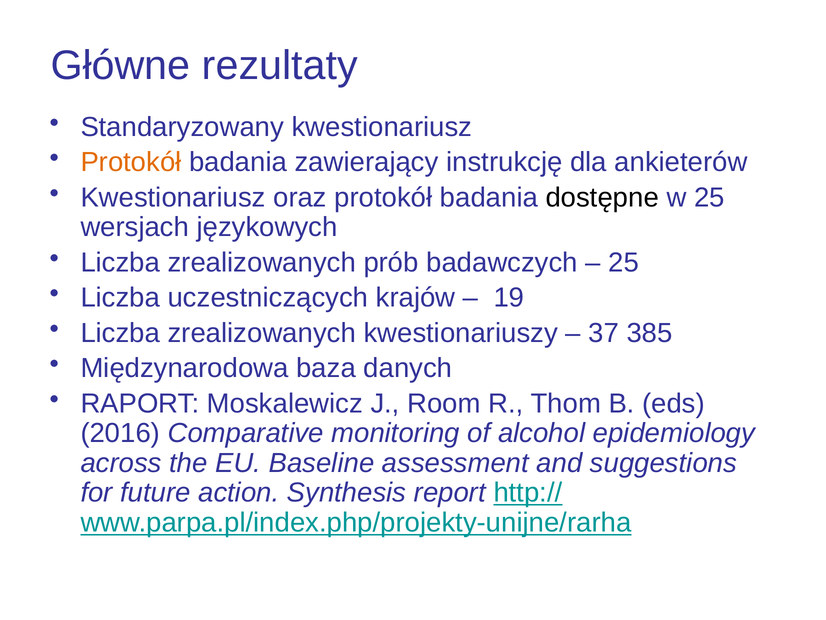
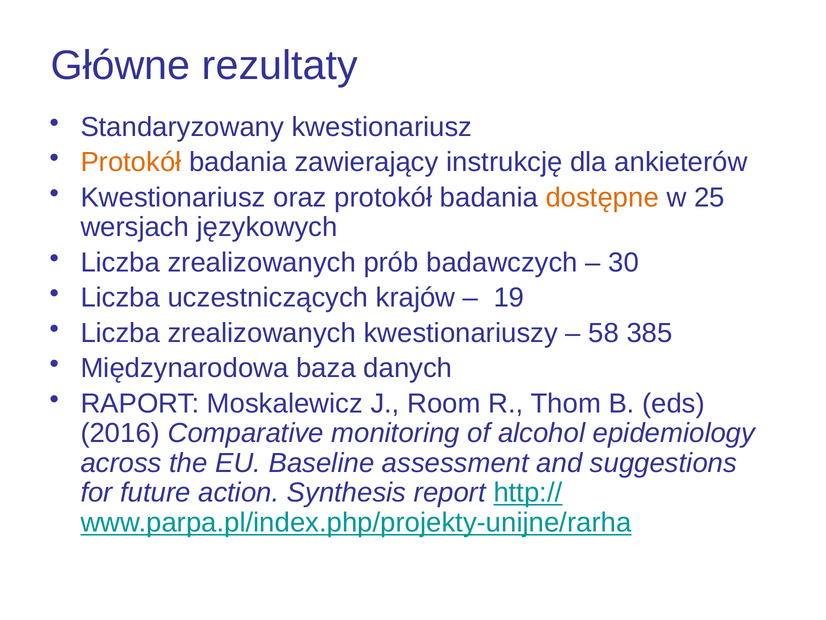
dostępne colour: black -> orange
25 at (624, 262): 25 -> 30
37: 37 -> 58
